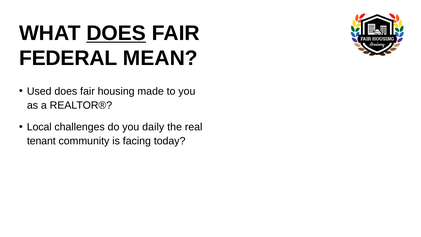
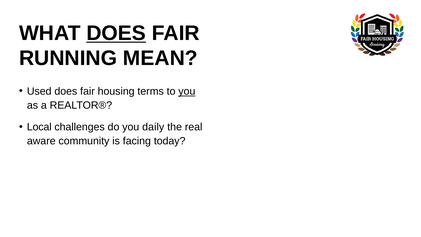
FEDERAL: FEDERAL -> RUNNING
made: made -> terms
you at (187, 91) underline: none -> present
tenant: tenant -> aware
